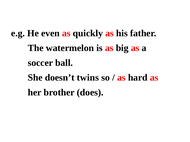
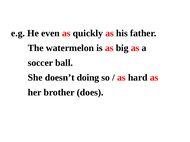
twins: twins -> doing
